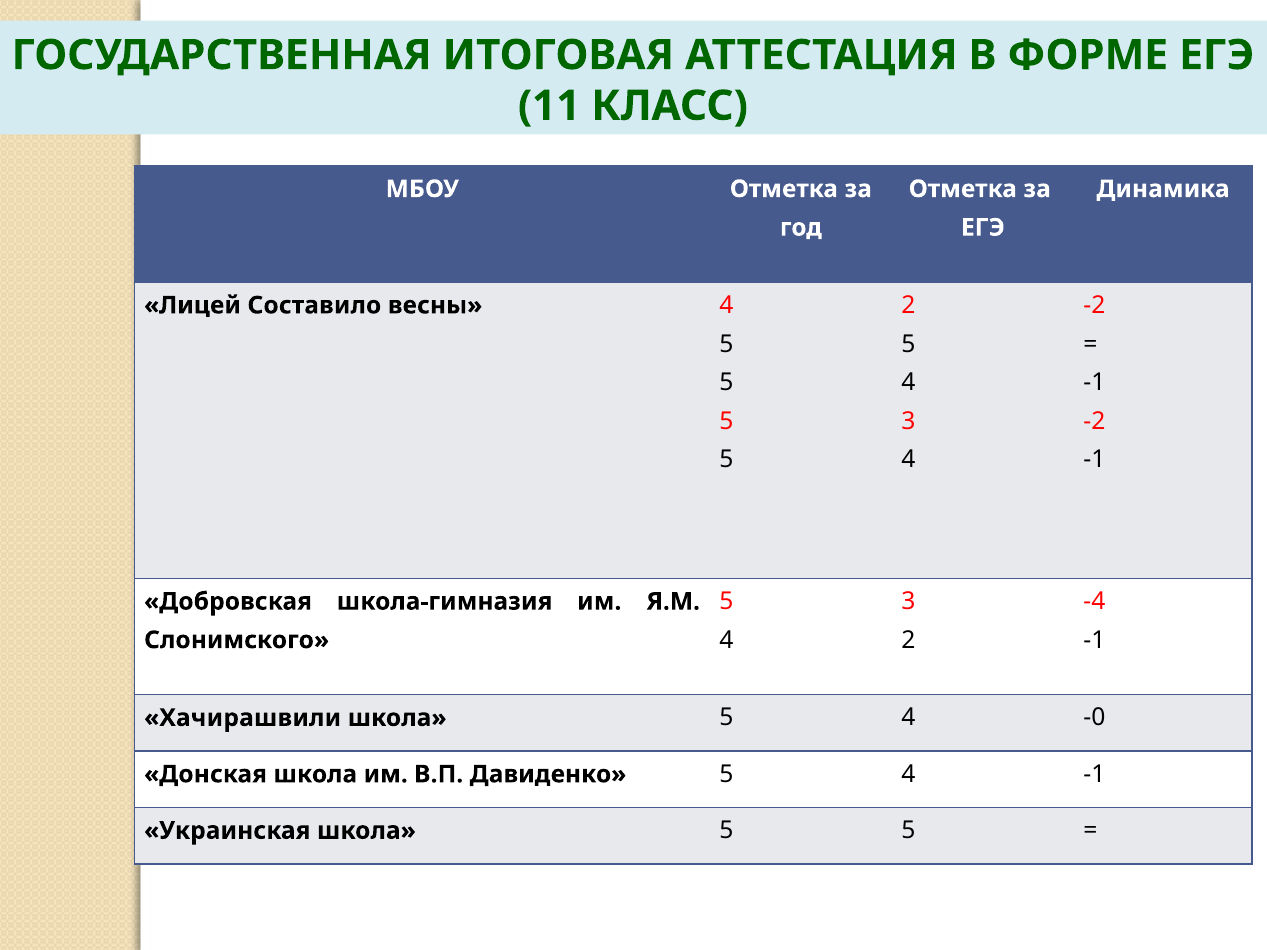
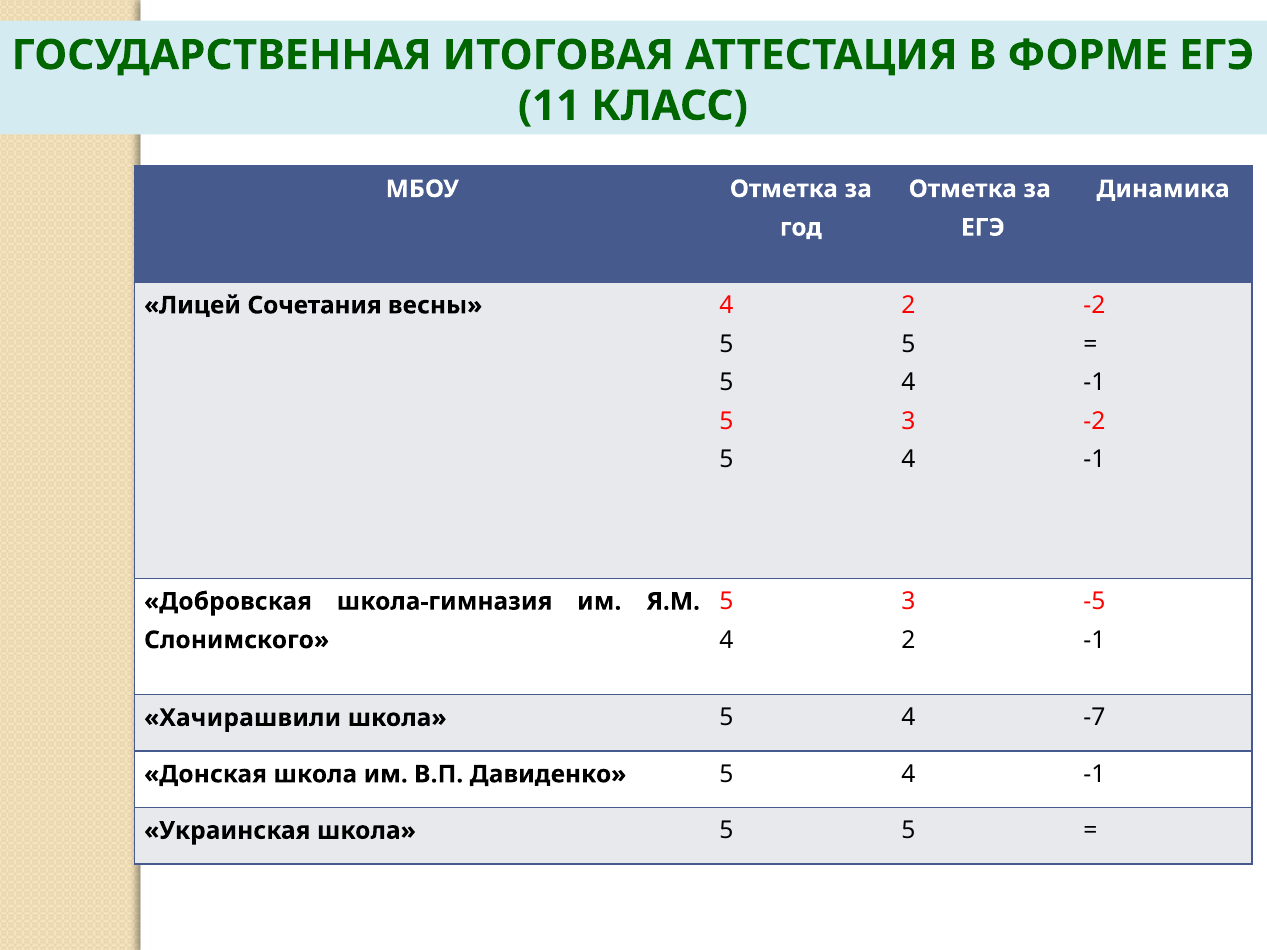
Составило: Составило -> Сочетания
-4: -4 -> -5
-0: -0 -> -7
